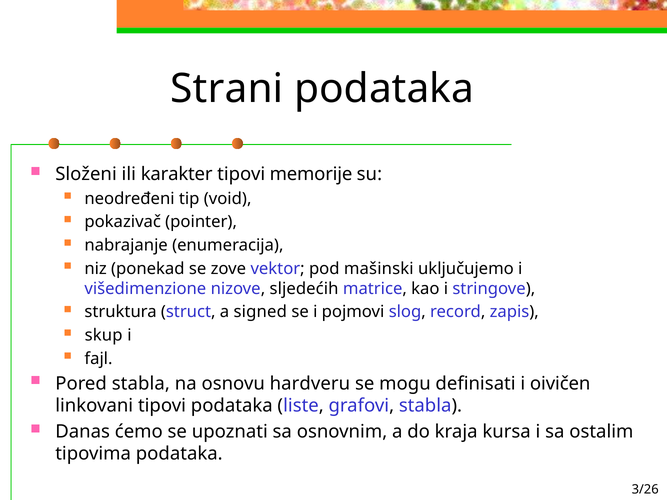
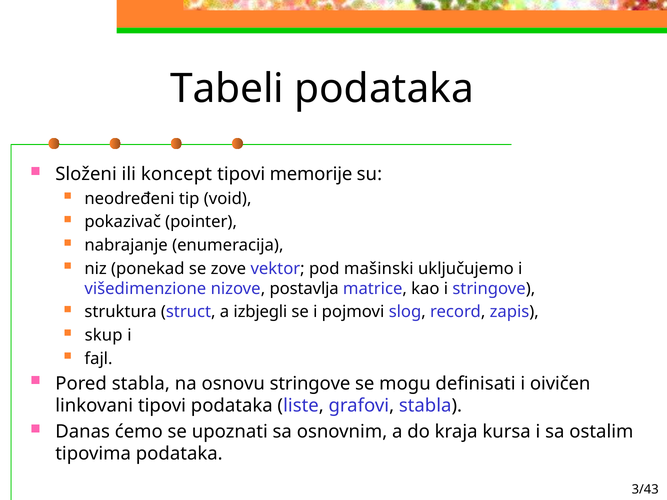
Strani: Strani -> Tabeli
karakter: karakter -> koncept
sljedećih: sljedećih -> postavlja
signed: signed -> izbjegli
osnovu hardveru: hardveru -> stringove
3/26: 3/26 -> 3/43
